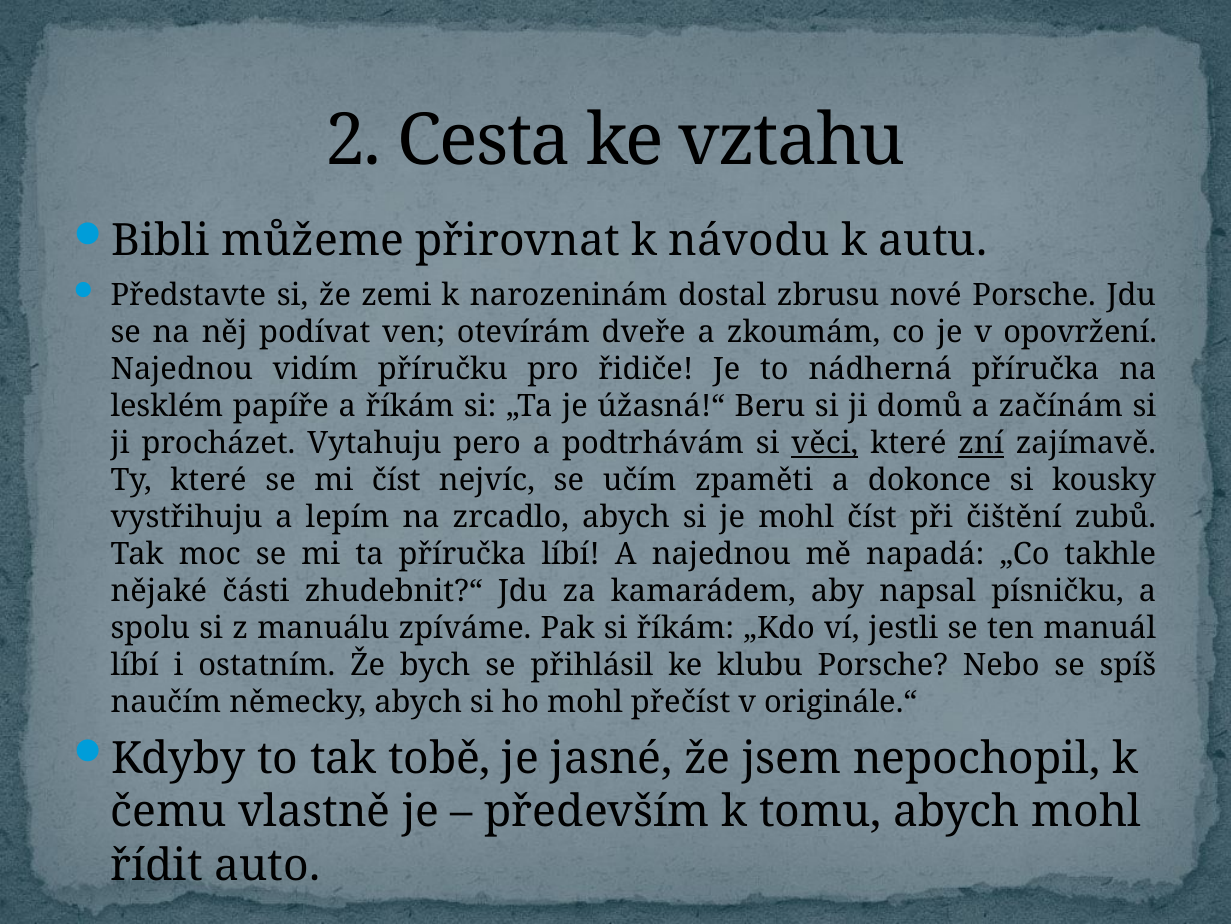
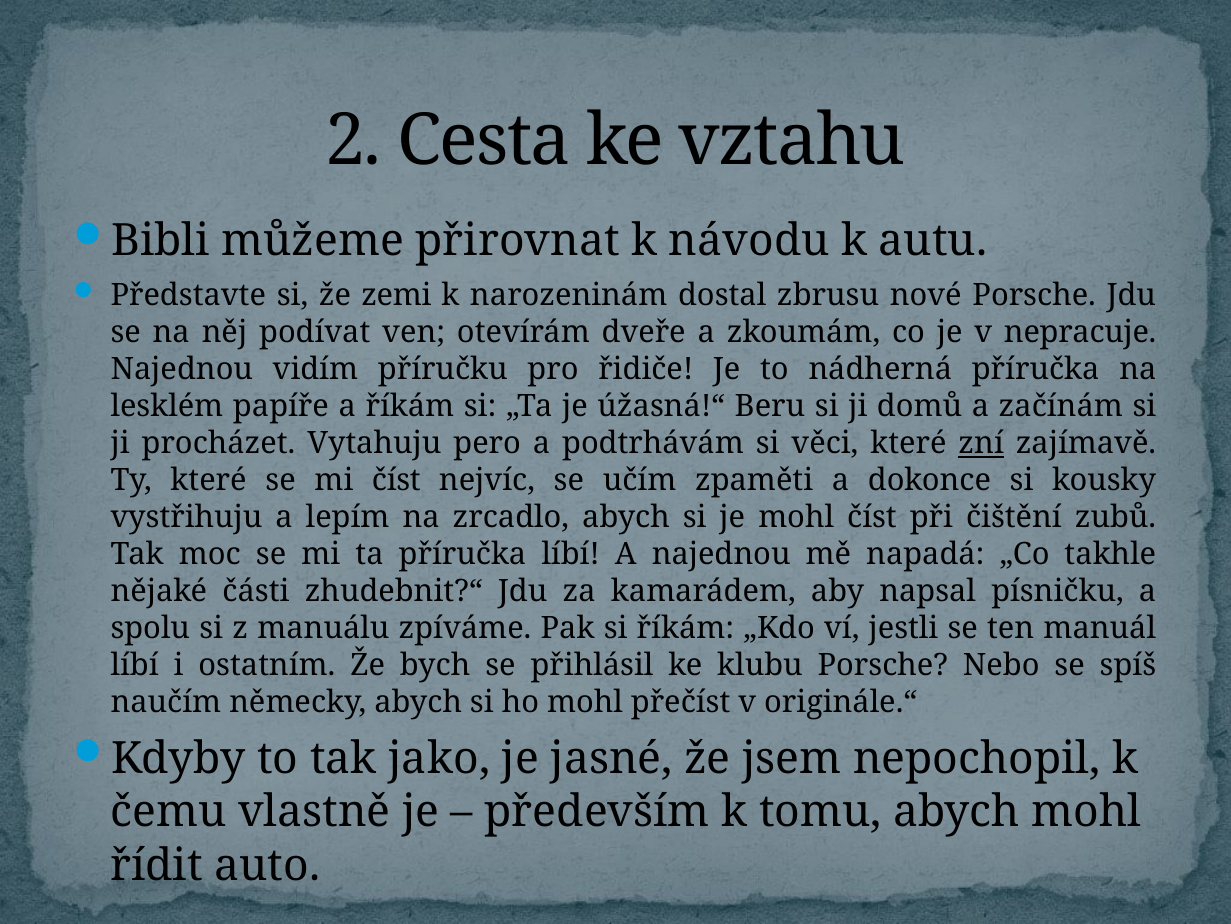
opovržení: opovržení -> nepracuje
věci underline: present -> none
tobě: tobě -> jako
